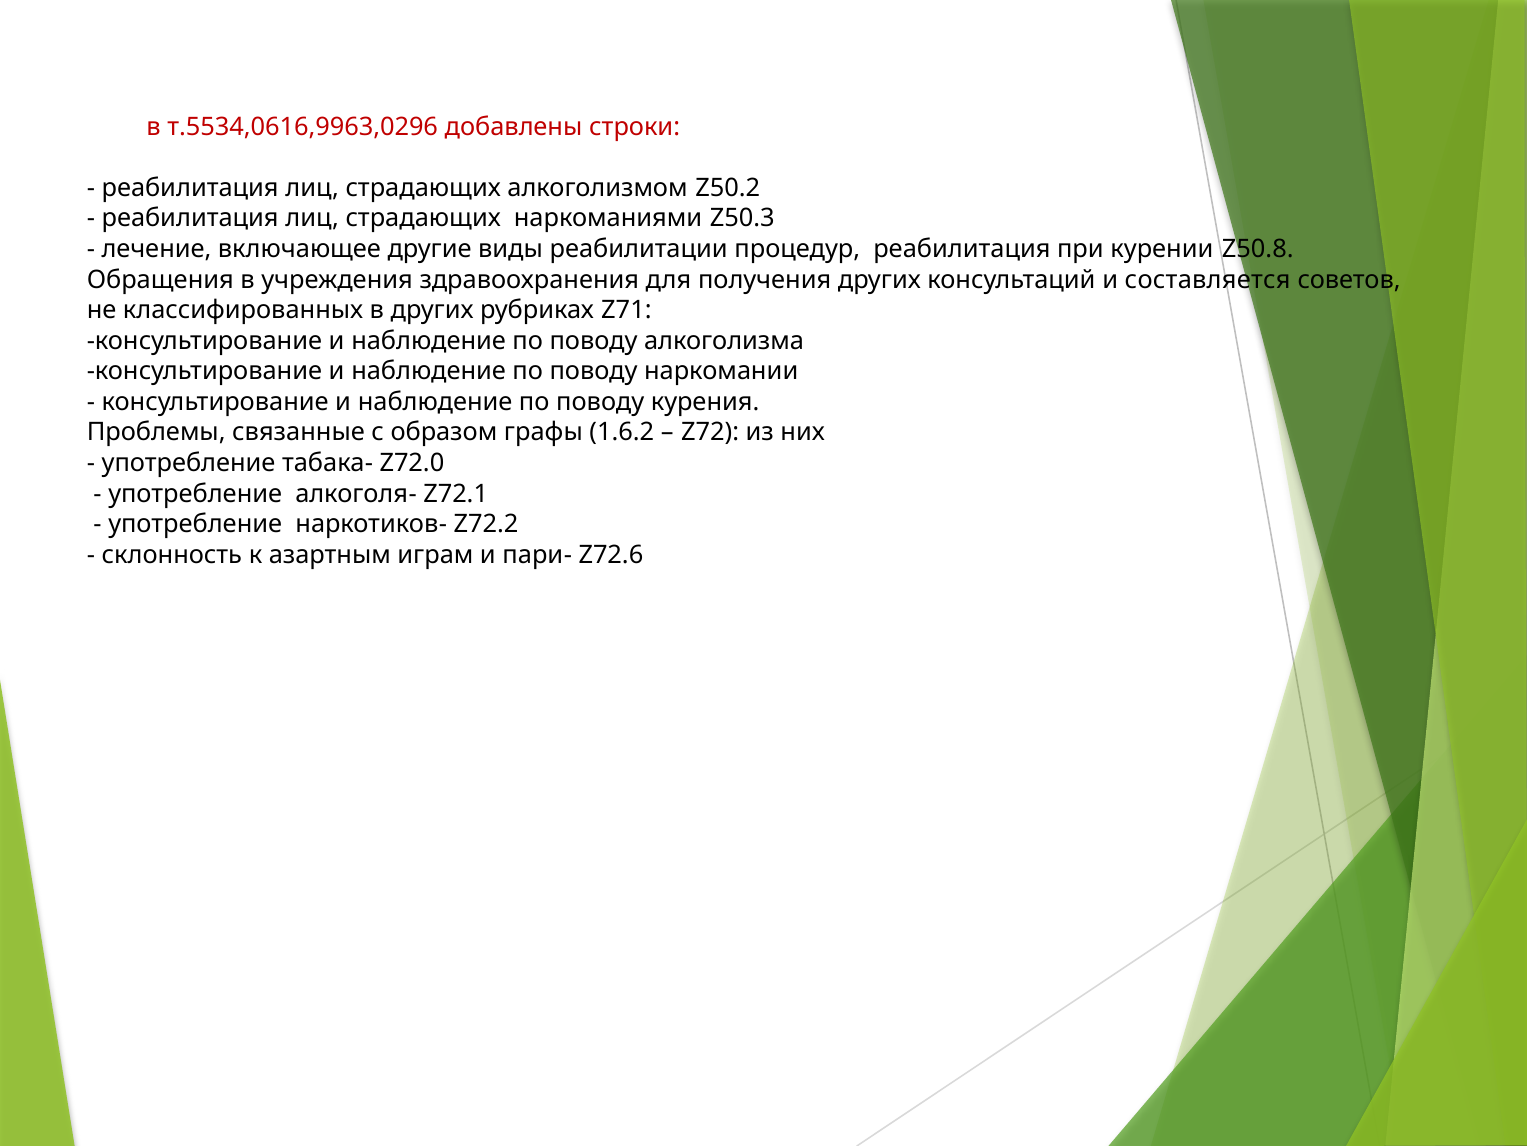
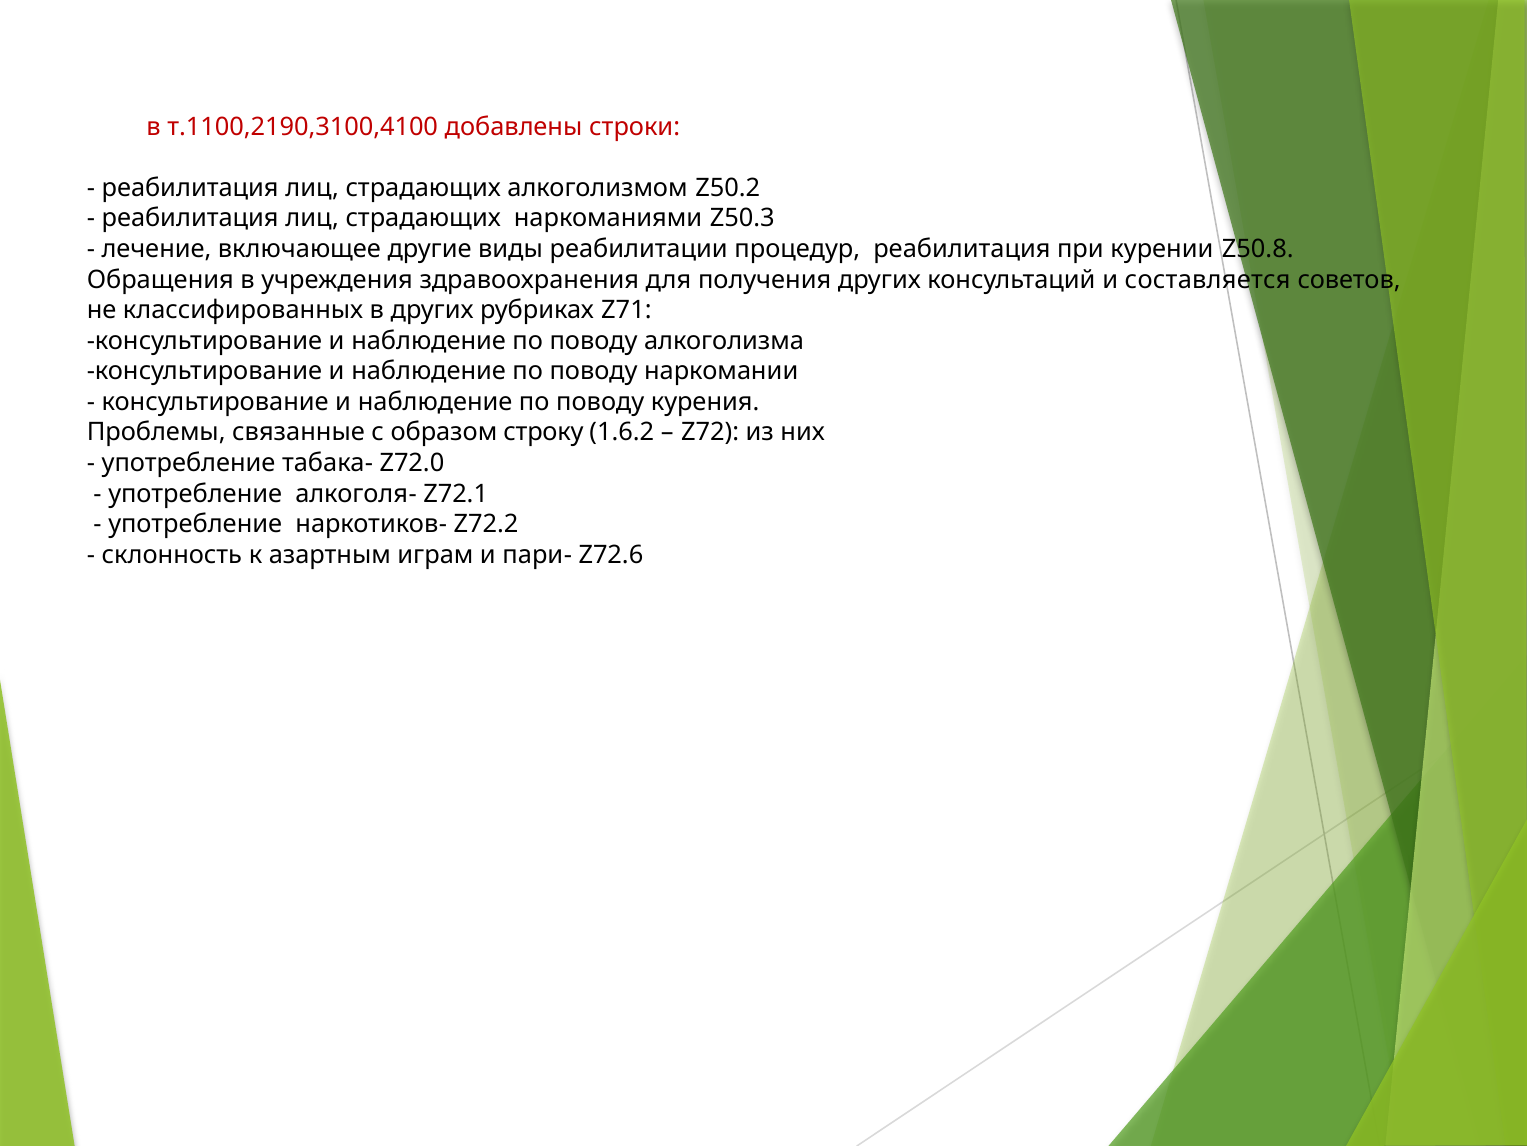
т.5534,0616,9963,0296: т.5534,0616,9963,0296 -> т.1100,2190,3100,4100
графы: графы -> строку
